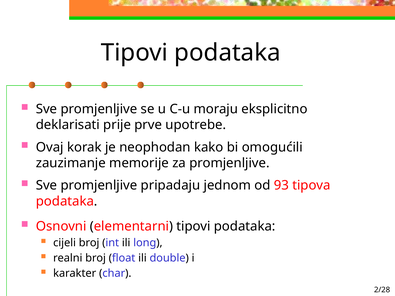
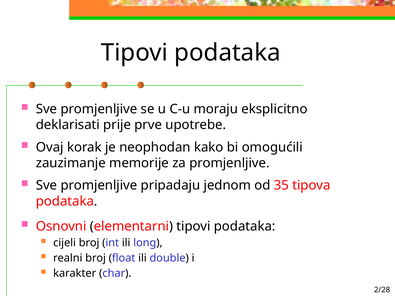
93: 93 -> 35
